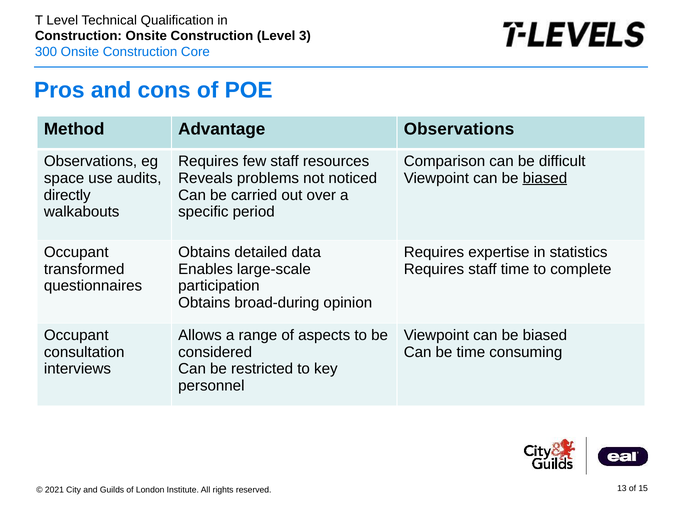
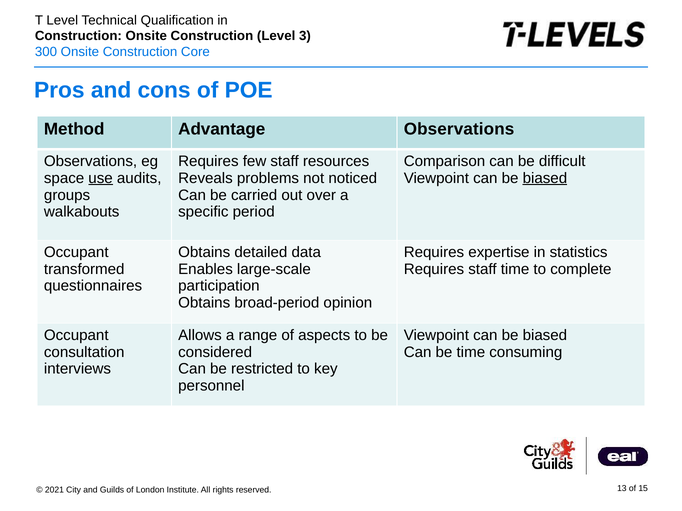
use underline: none -> present
directly: directly -> groups
broad-during: broad-during -> broad-period
